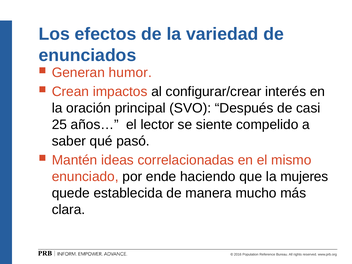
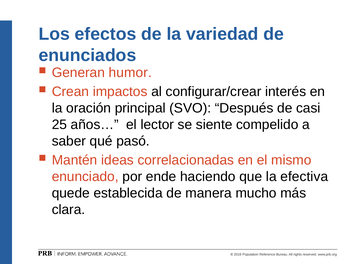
mujeres: mujeres -> efectiva
